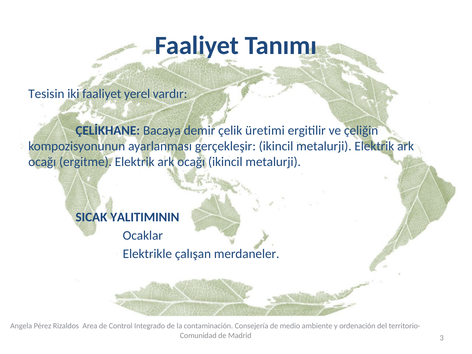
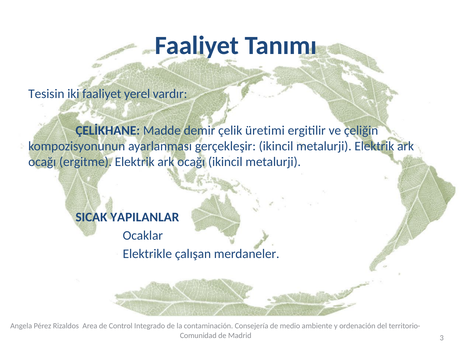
Bacaya: Bacaya -> Madde
YALITIMININ: YALITIMININ -> YAPILANLAR
